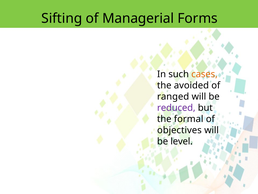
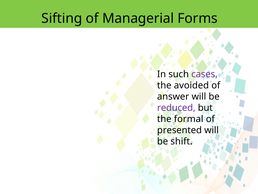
cases colour: orange -> purple
ranged: ranged -> answer
objectives: objectives -> presented
level: level -> shift
